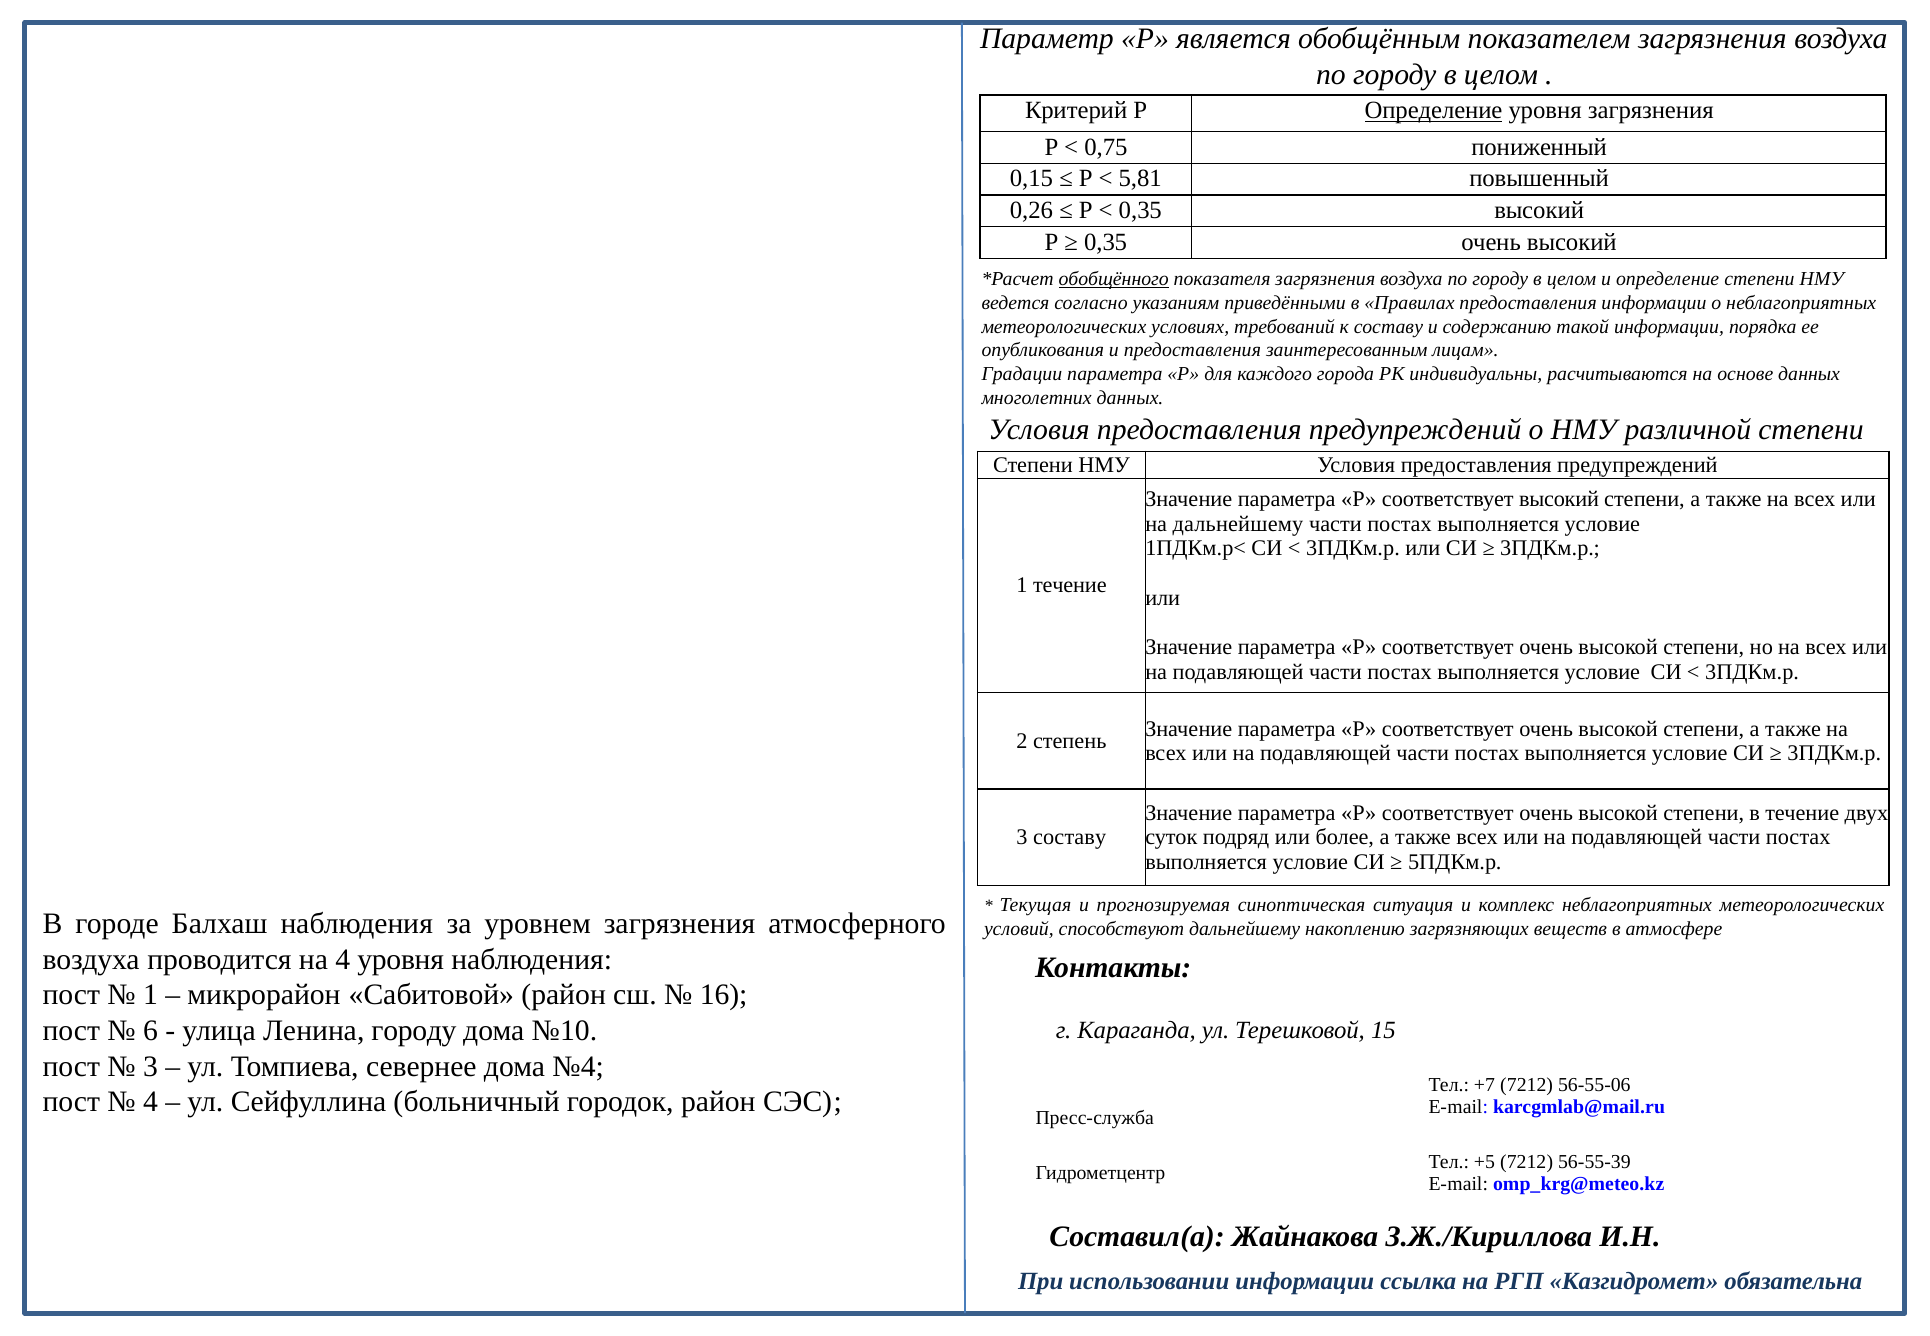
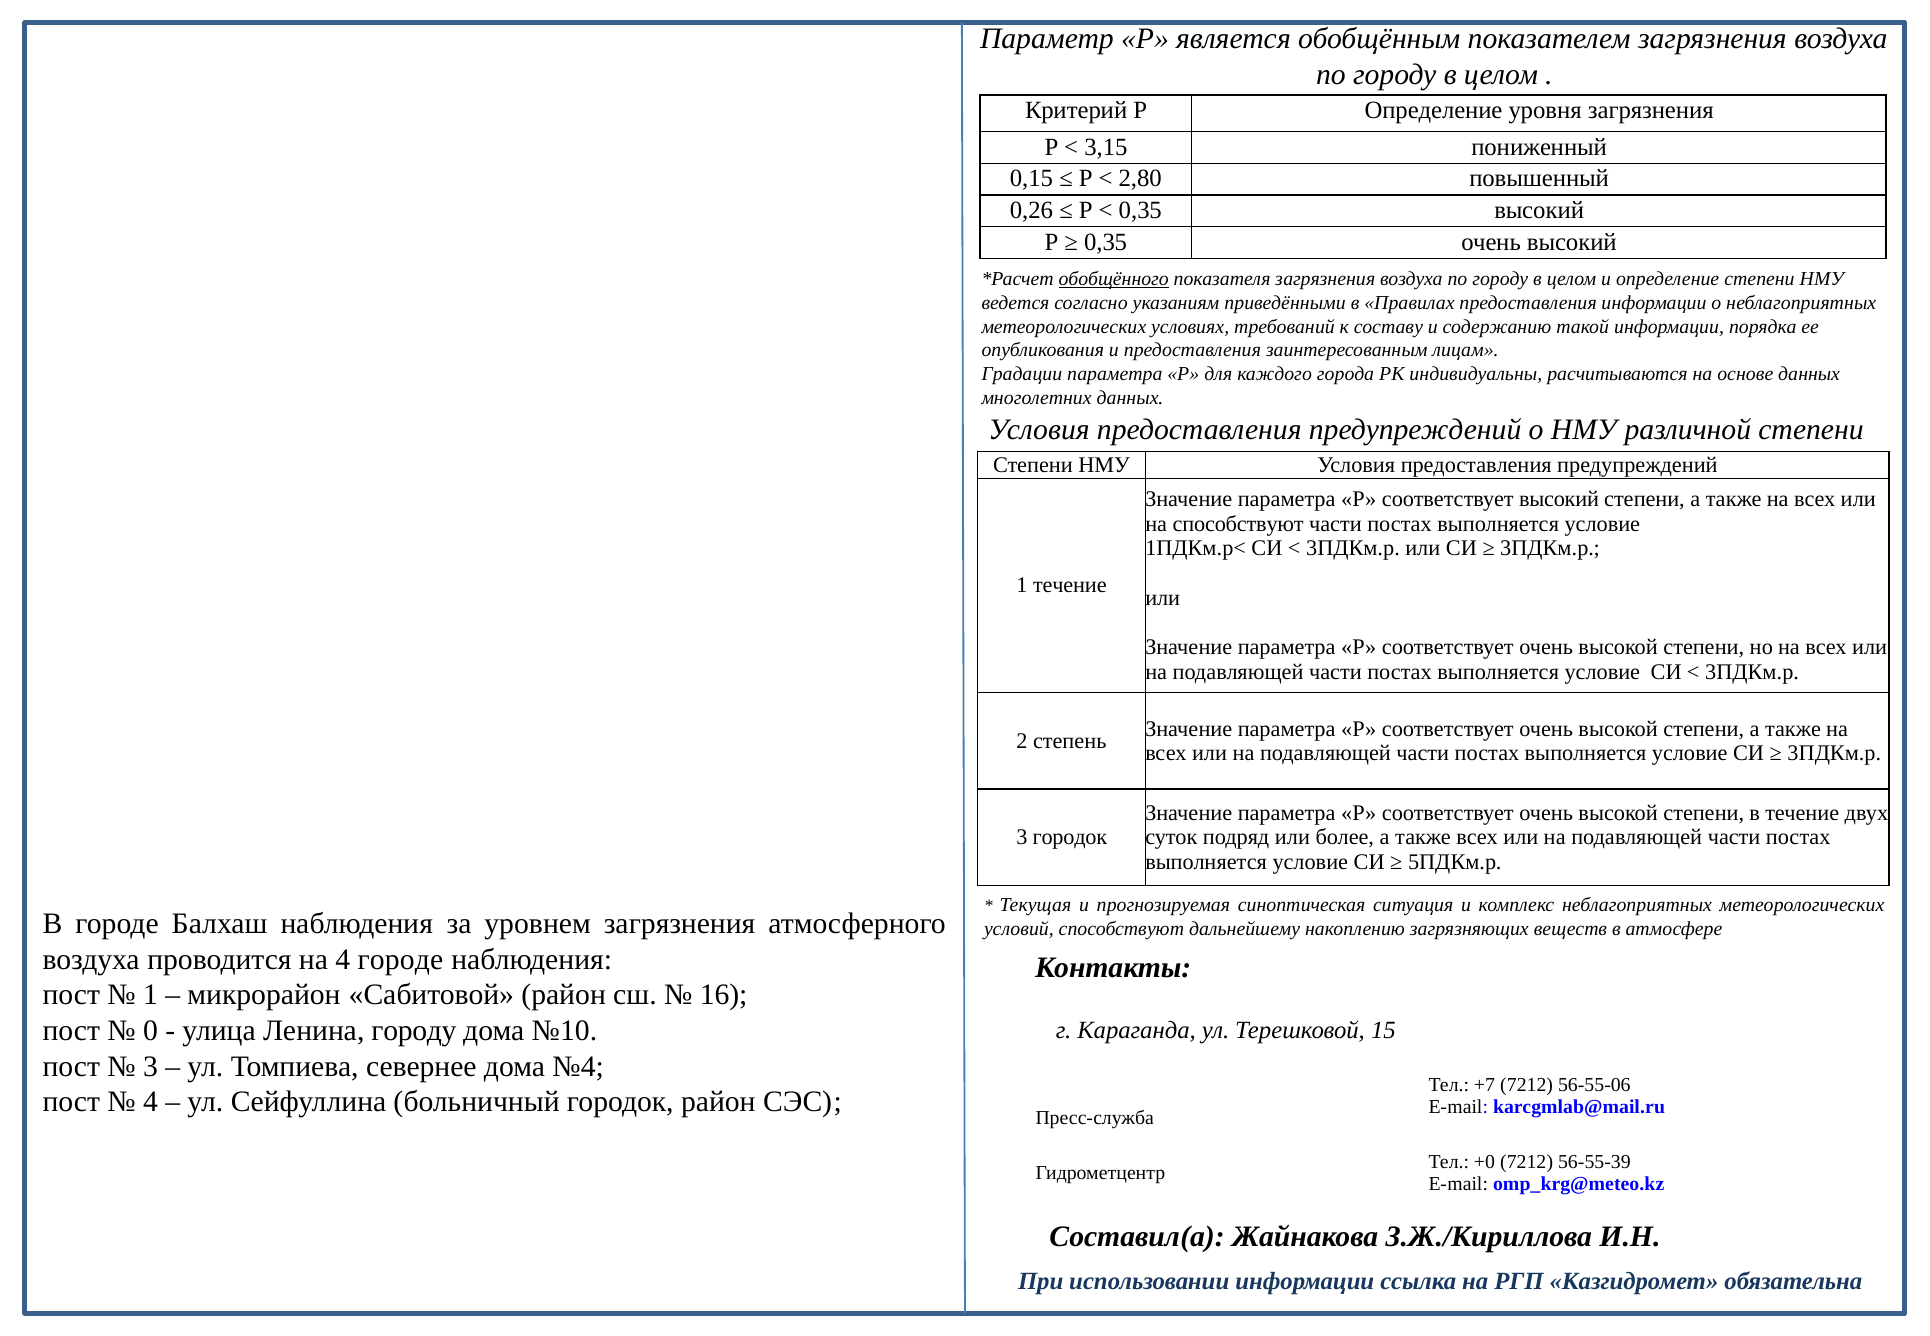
Определение at (1433, 111) underline: present -> none
0,75: 0,75 -> 3,15
5,81: 5,81 -> 2,80
на дальнейшему: дальнейшему -> способствуют
3 составу: составу -> городок
4 уровня: уровня -> городе
6: 6 -> 0
+5: +5 -> +0
